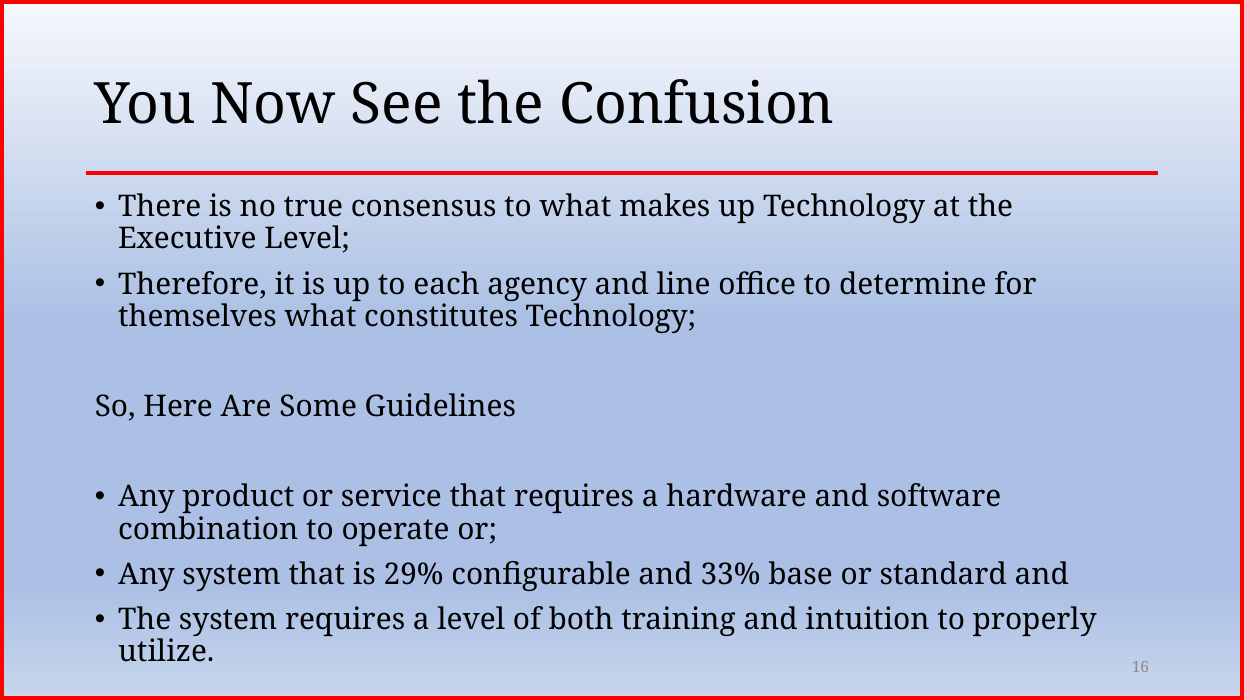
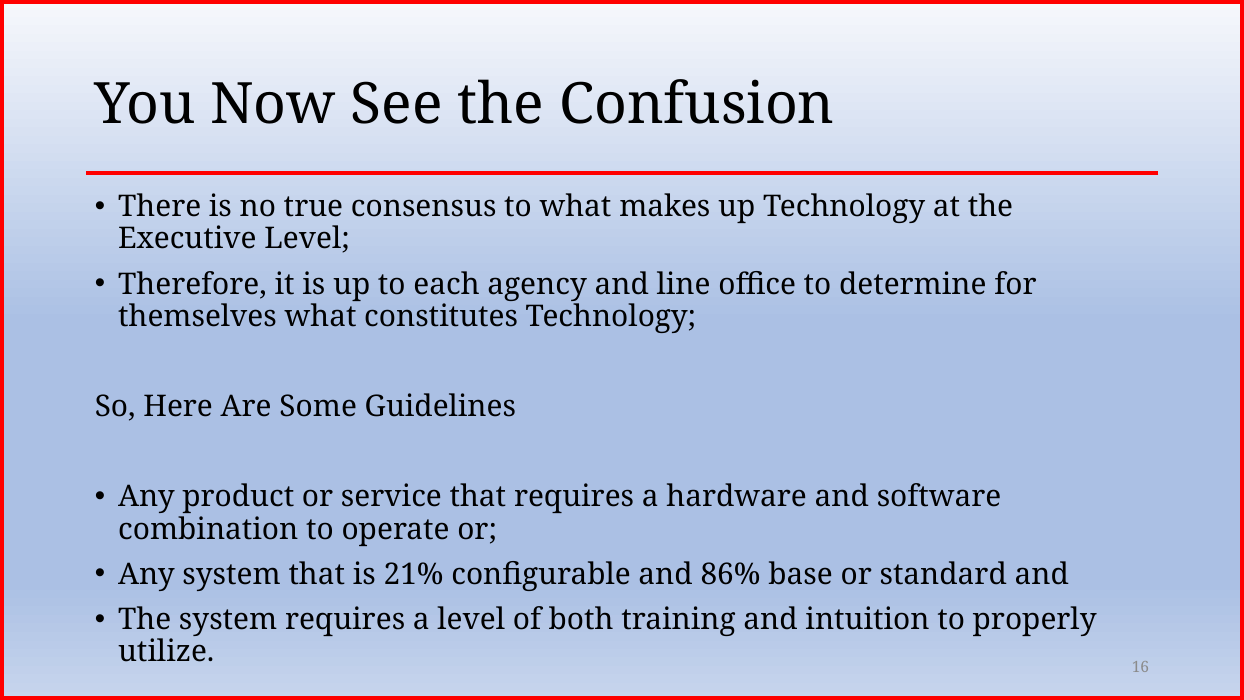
29%: 29% -> 21%
33%: 33% -> 86%
